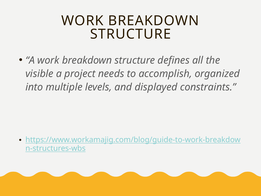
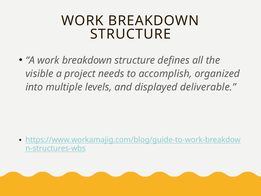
constraints: constraints -> deliverable
